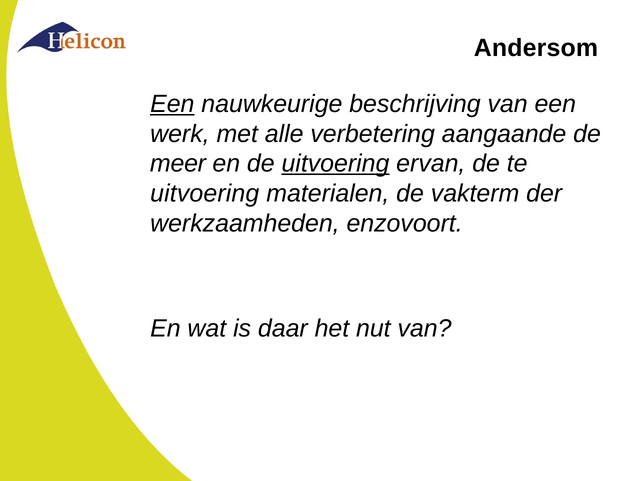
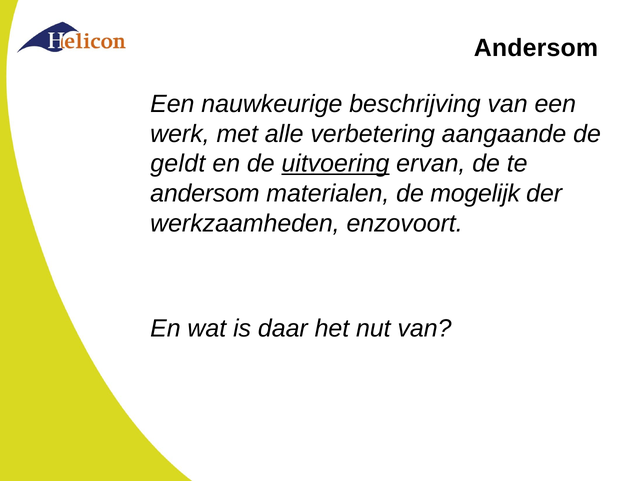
Een at (172, 104) underline: present -> none
meer: meer -> geldt
uitvoering at (205, 194): uitvoering -> andersom
vakterm: vakterm -> mogelijk
